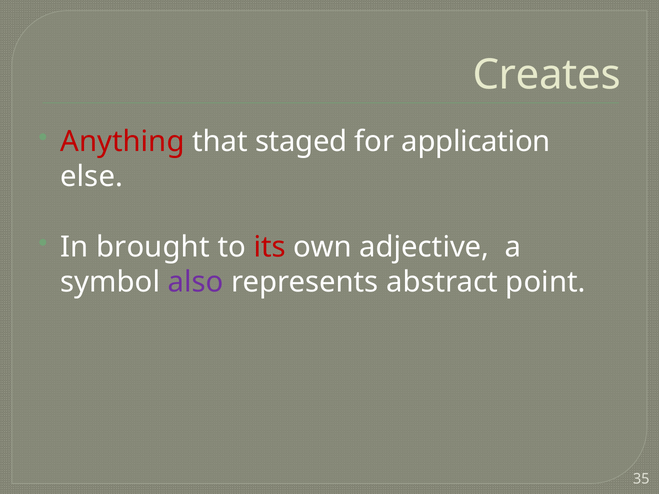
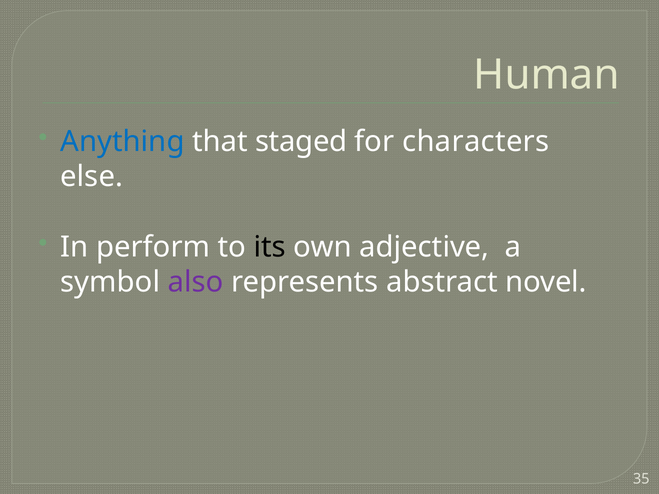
Creates: Creates -> Human
Anything colour: red -> blue
application: application -> characters
brought: brought -> perform
its colour: red -> black
point: point -> novel
